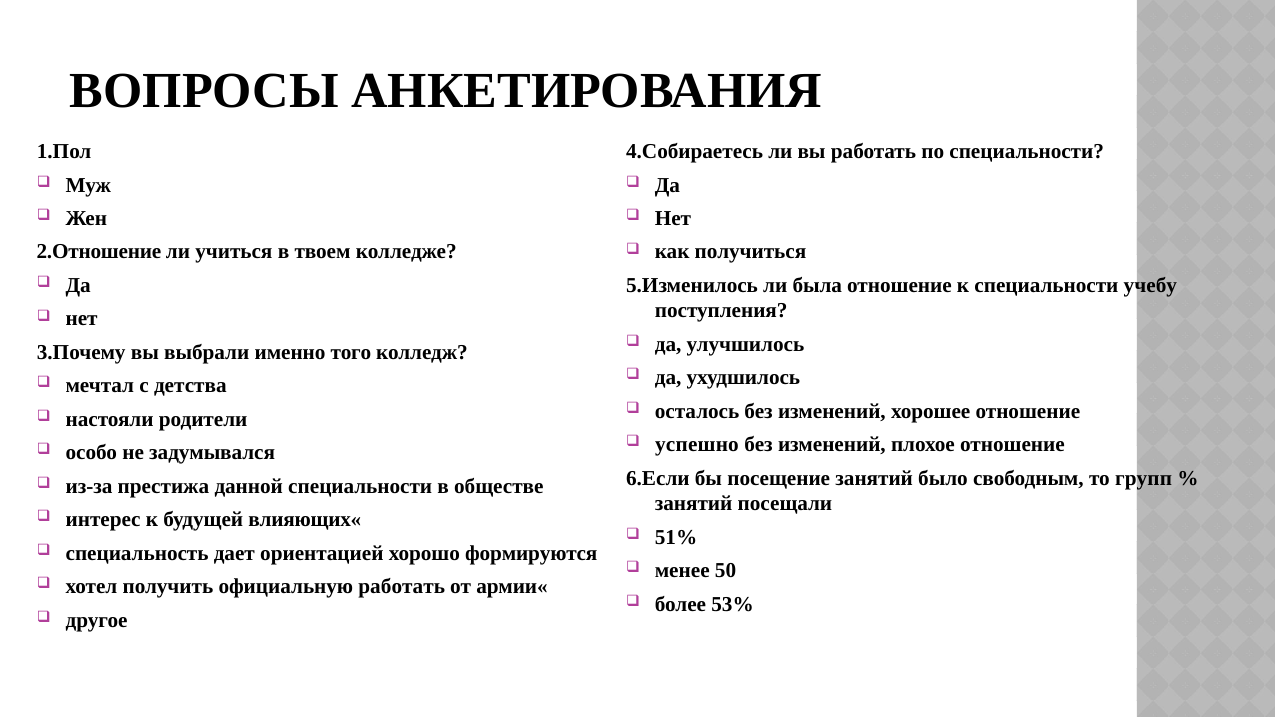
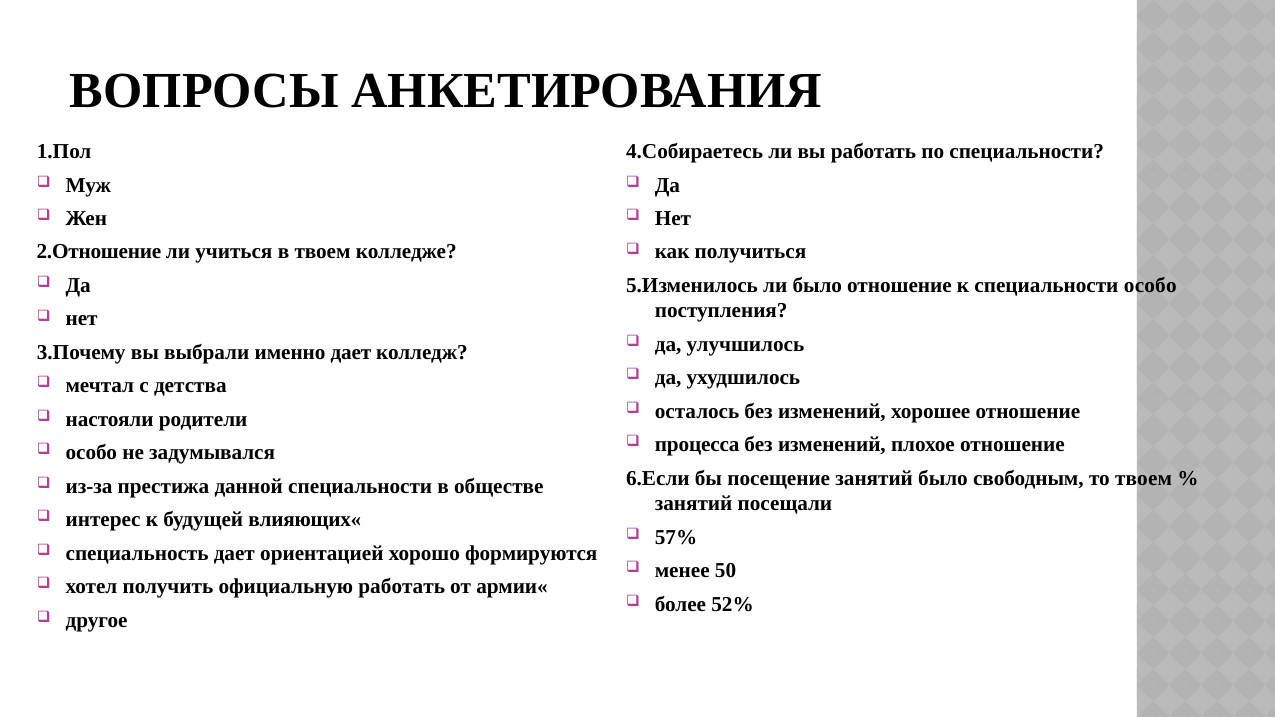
ли была: была -> было
специальности учебу: учебу -> особо
именно того: того -> дает
успешно: успешно -> процесса
то групп: групп -> твоем
51%: 51% -> 57%
53%: 53% -> 52%
